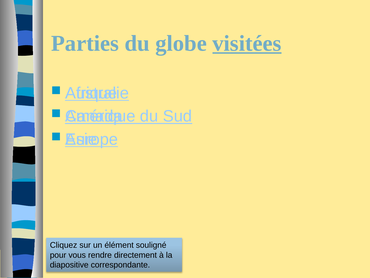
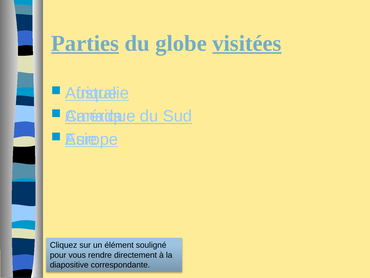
Parties underline: none -> present
